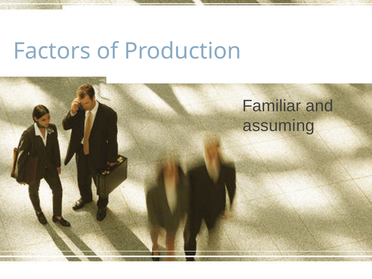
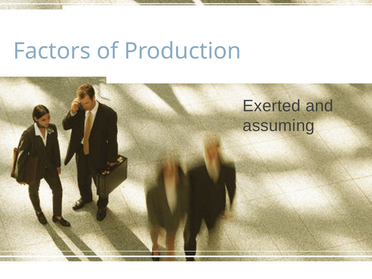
Familiar: Familiar -> Exerted
